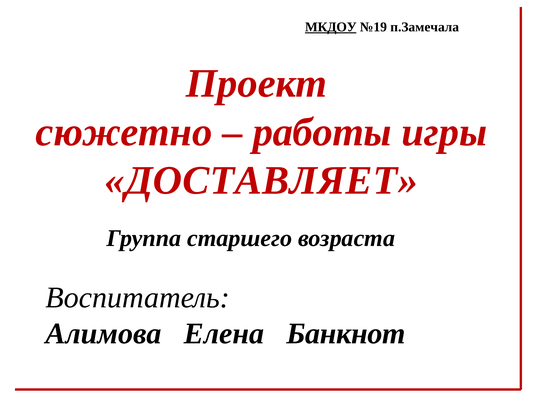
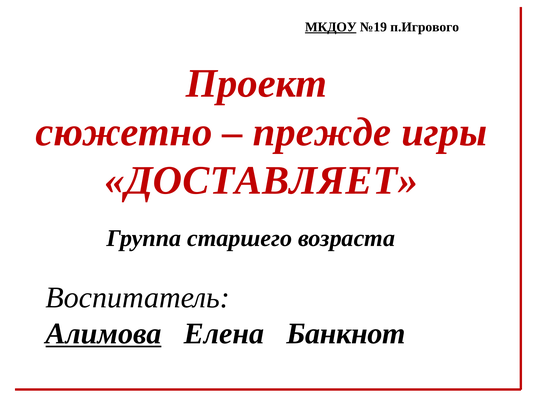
п.Замечала: п.Замечала -> п.Игрового
работы: работы -> прежде
Алимова underline: none -> present
